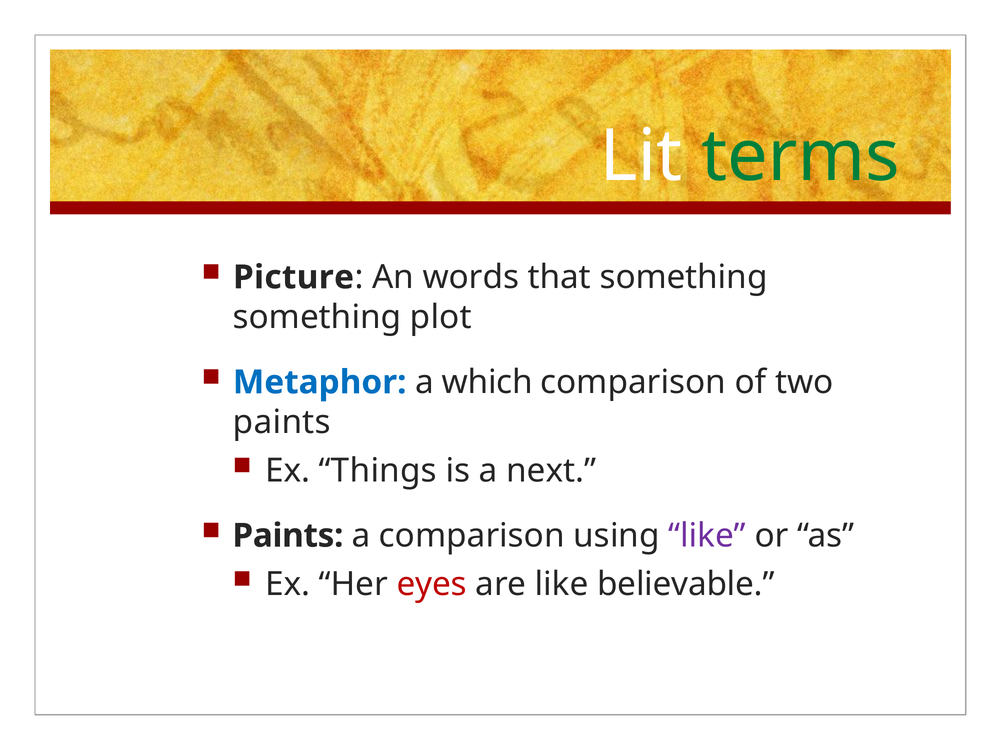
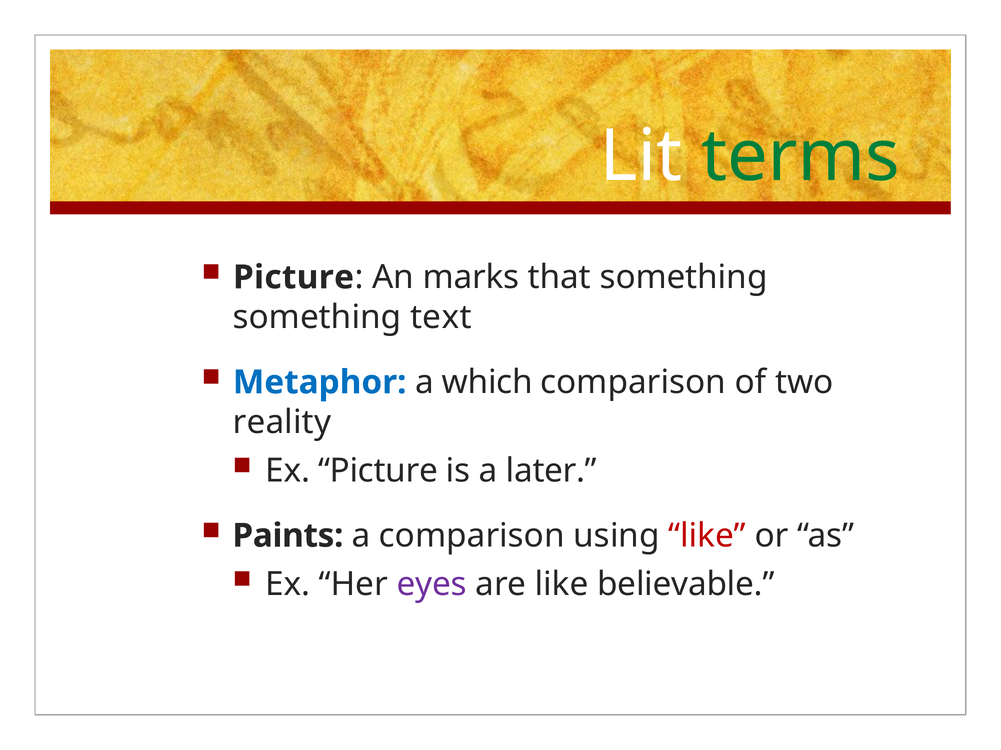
words: words -> marks
plot: plot -> text
paints at (282, 423): paints -> reality
Ex Things: Things -> Picture
next: next -> later
like at (707, 536) colour: purple -> red
eyes colour: red -> purple
